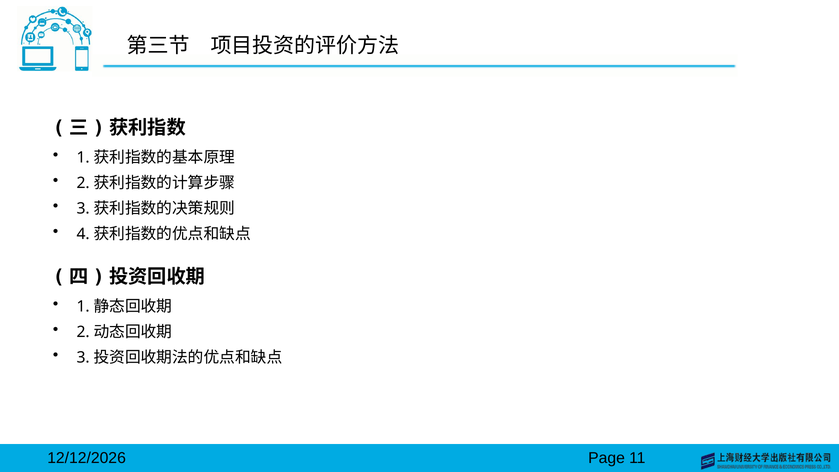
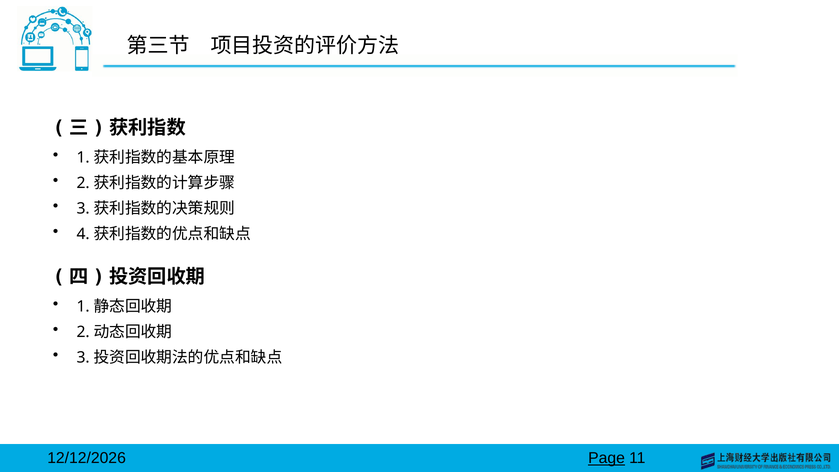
Page underline: none -> present
